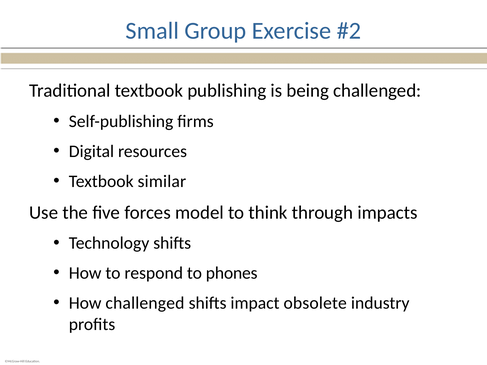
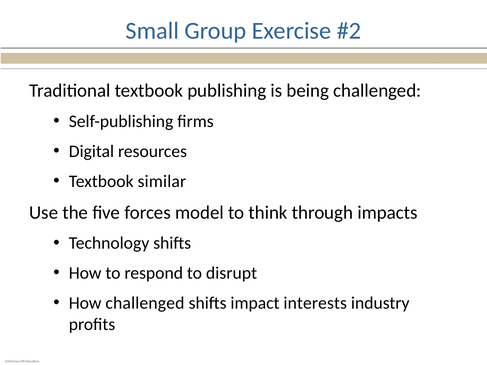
phones: phones -> disrupt
obsolete: obsolete -> interests
